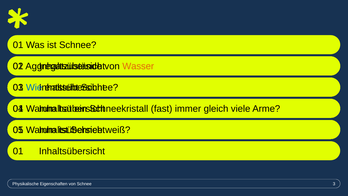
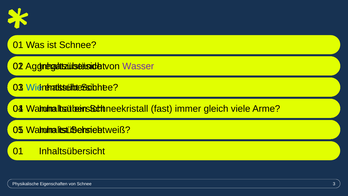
Wasser colour: orange -> purple
